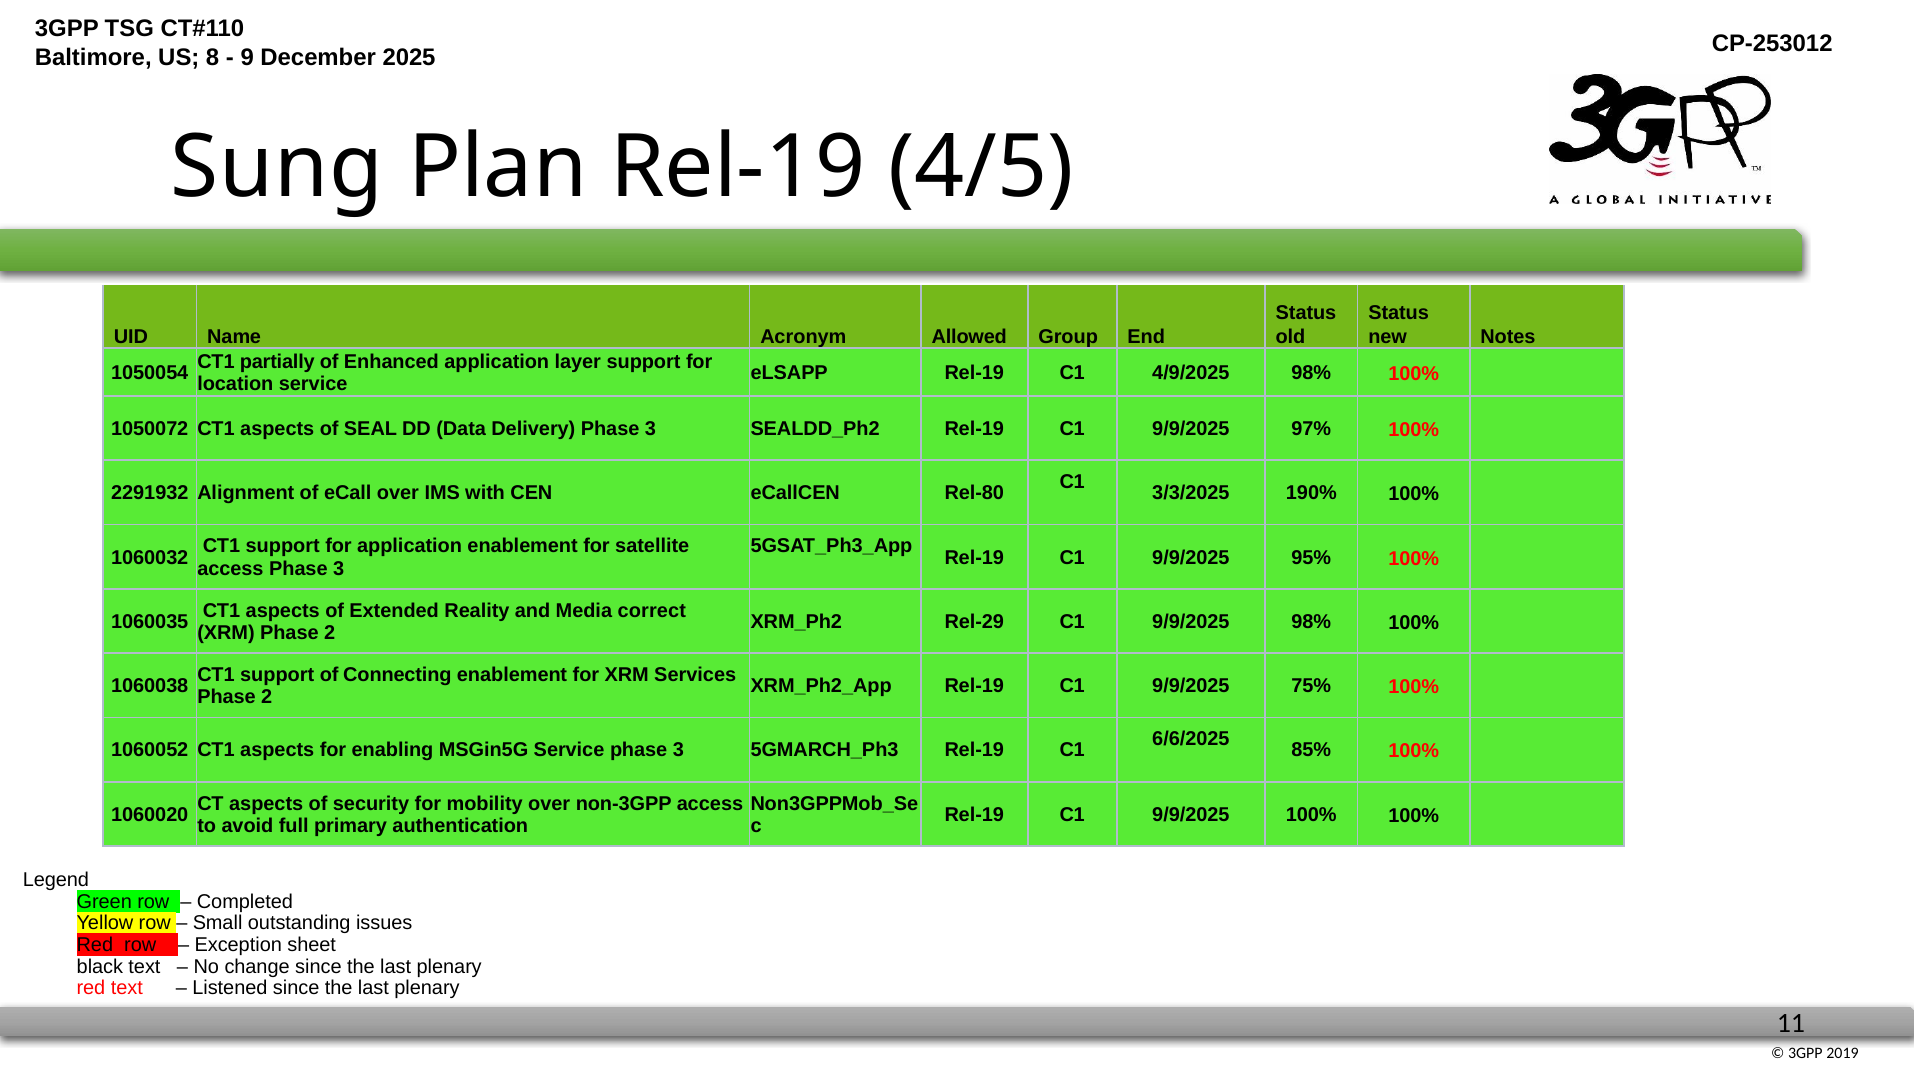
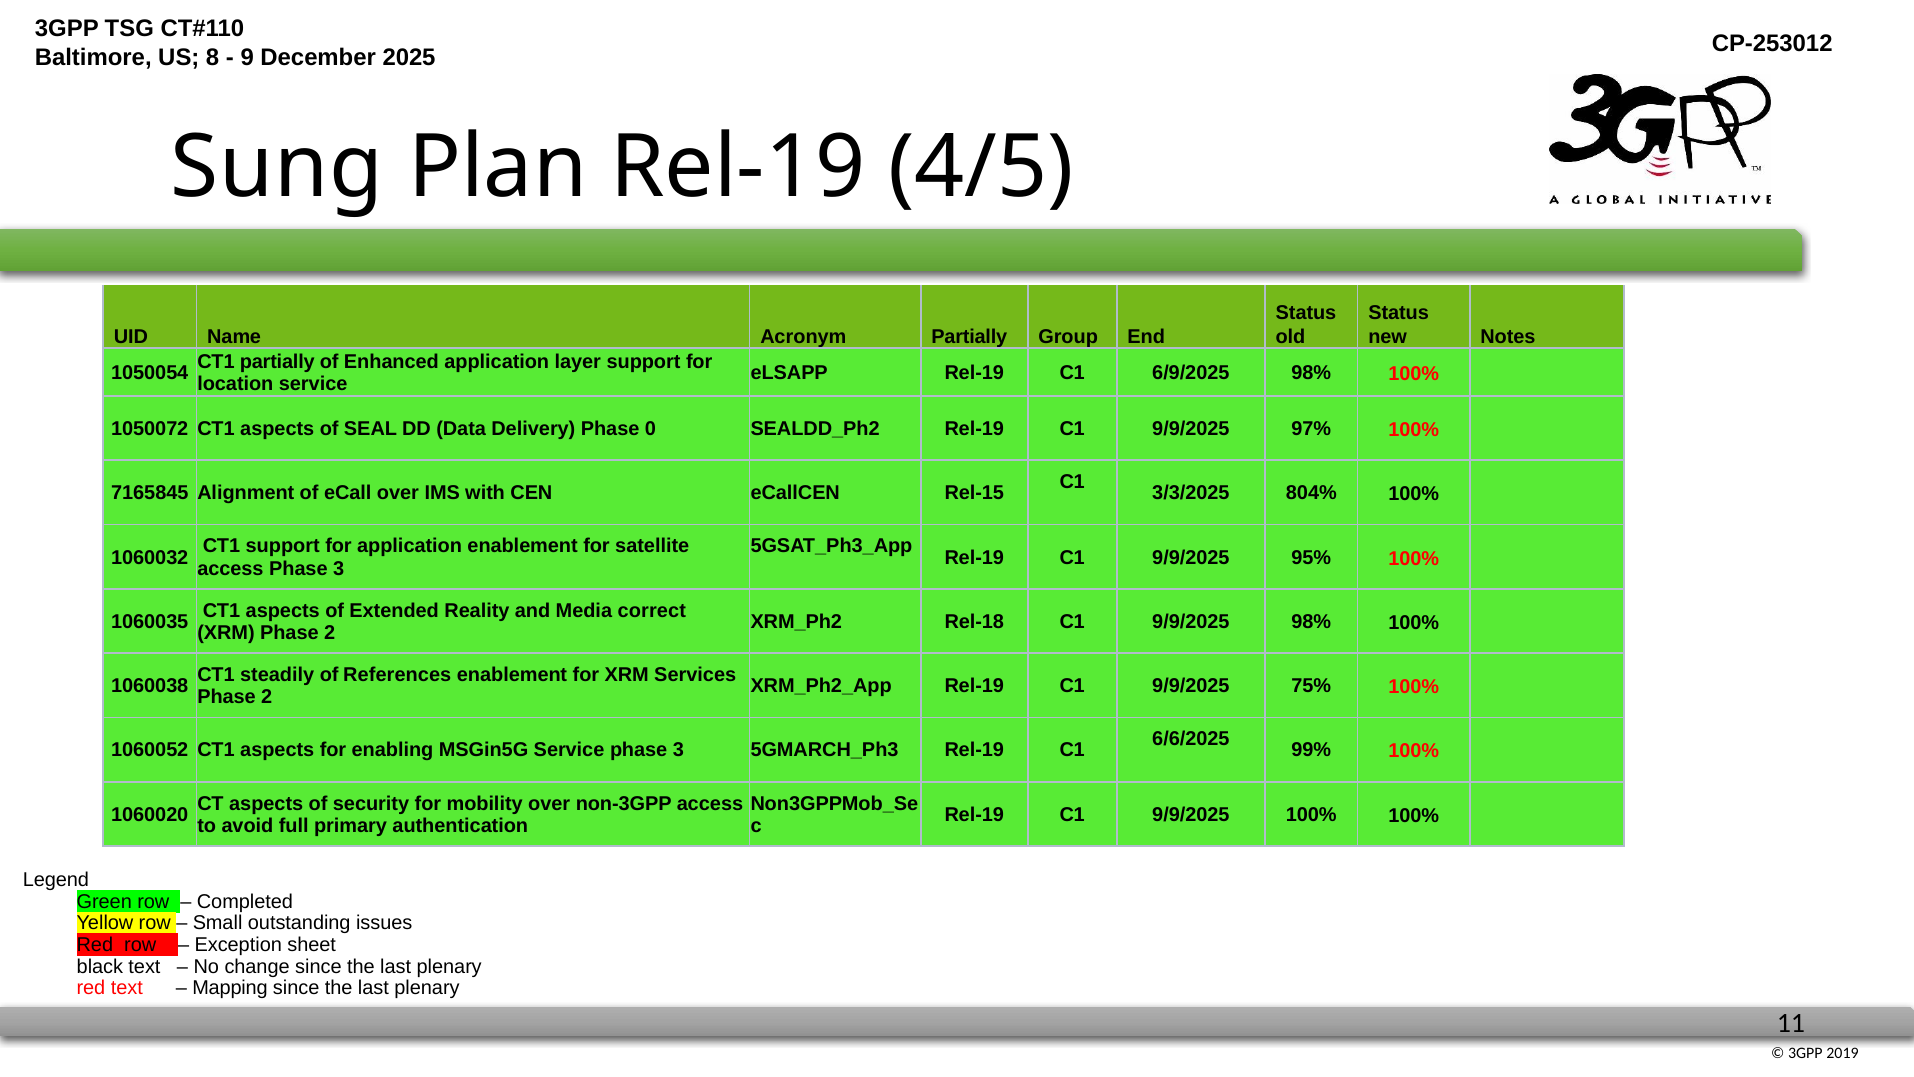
Acronym Allowed: Allowed -> Partially
4/9/2025: 4/9/2025 -> 6/9/2025
Delivery Phase 3: 3 -> 0
2291932: 2291932 -> 7165845
Rel-80: Rel-80 -> Rel-15
190%: 190% -> 804%
Rel-29: Rel-29 -> Rel-18
support at (277, 675): support -> steadily
Connecting: Connecting -> References
85%: 85% -> 99%
Listened: Listened -> Mapping
